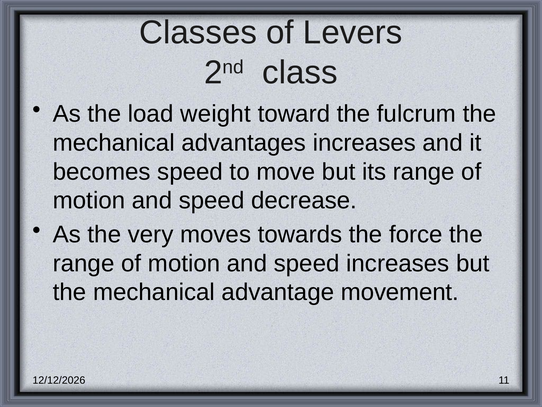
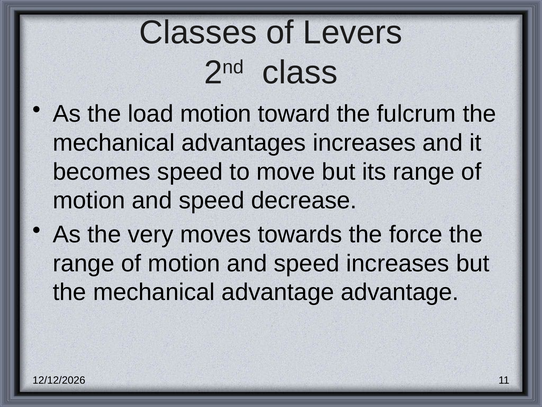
load weight: weight -> motion
advantage movement: movement -> advantage
